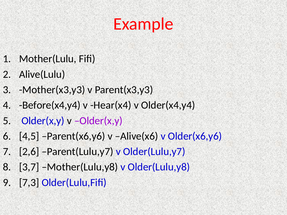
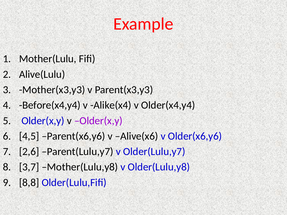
Hear(x4: Hear(x4 -> Alike(x4
7,3: 7,3 -> 8,8
